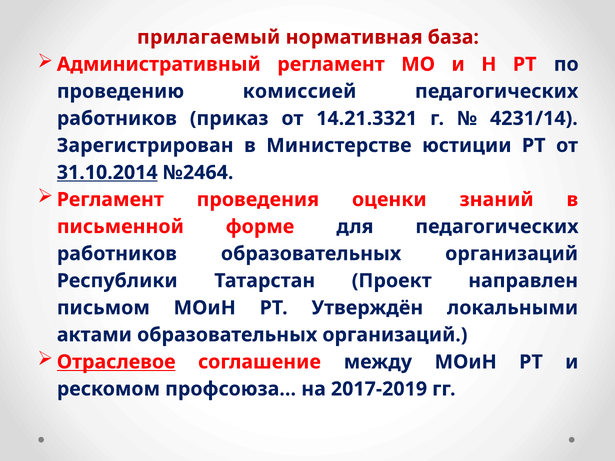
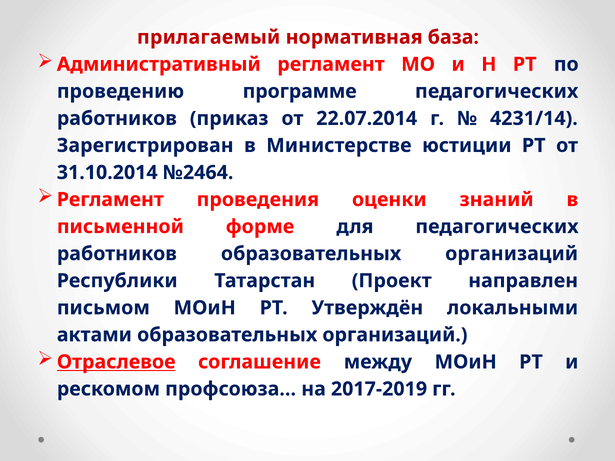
комиссией: комиссией -> программе
14.21.3321: 14.21.3321 -> 22.07.2014
31.10.2014 underline: present -> none
